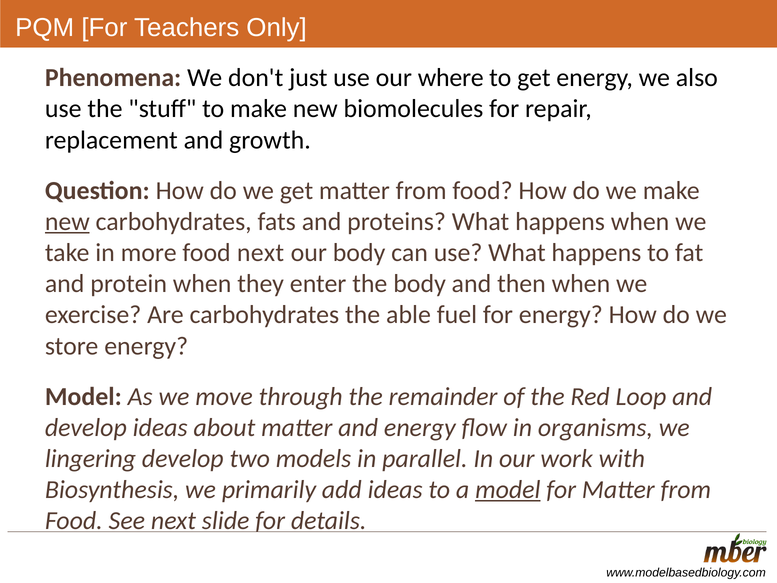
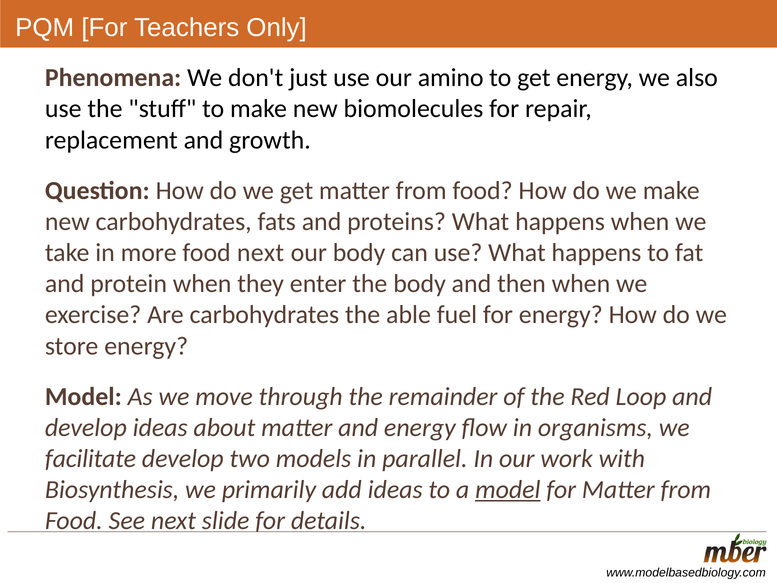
where: where -> amino
new at (67, 222) underline: present -> none
lingering: lingering -> facilitate
